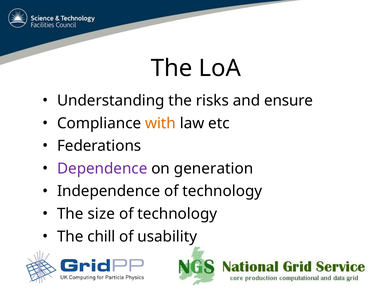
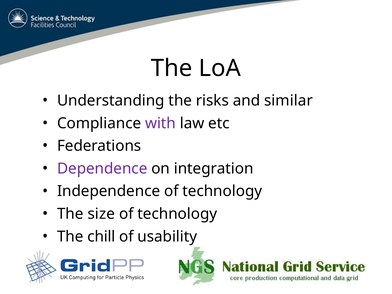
ensure: ensure -> similar
with colour: orange -> purple
generation: generation -> integration
